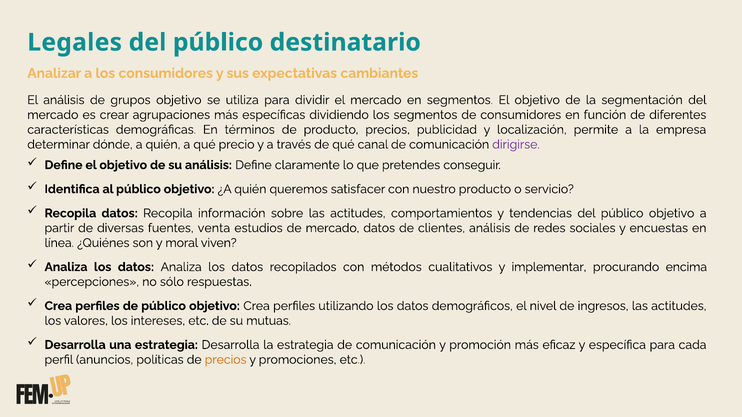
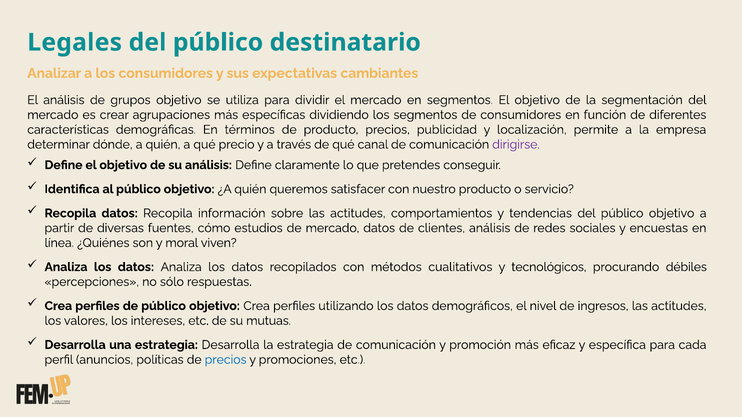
venta: venta -> cómo
implementar: implementar -> tecnológicos
encima: encima -> débiles
precios at (226, 360) colour: orange -> blue
